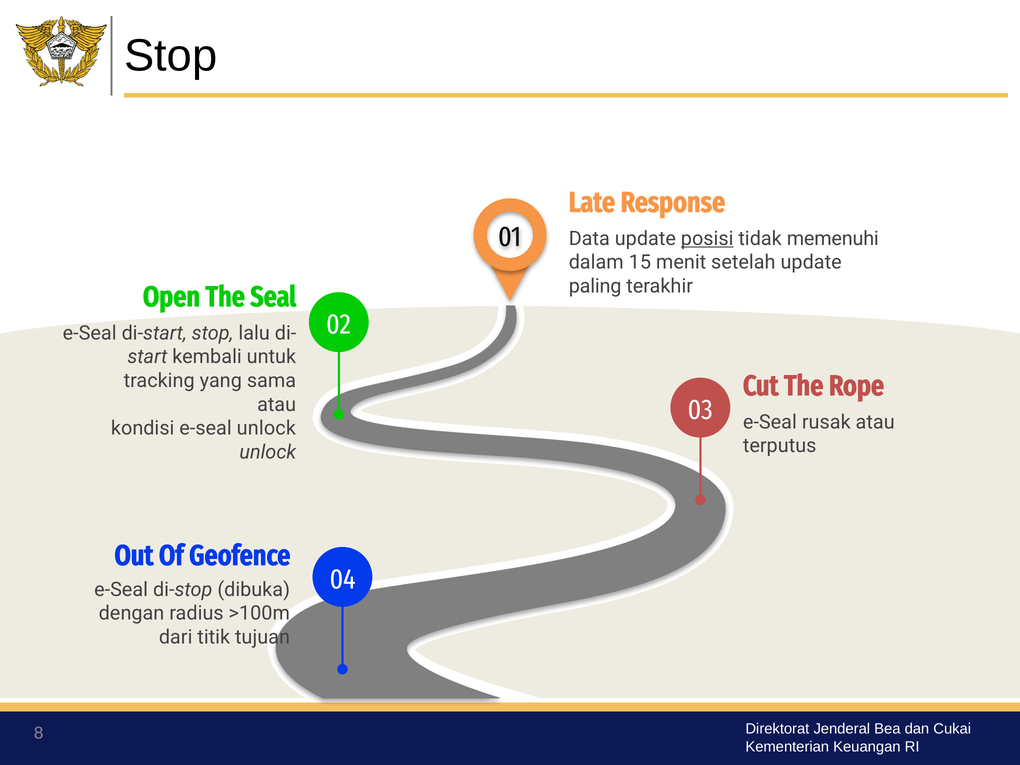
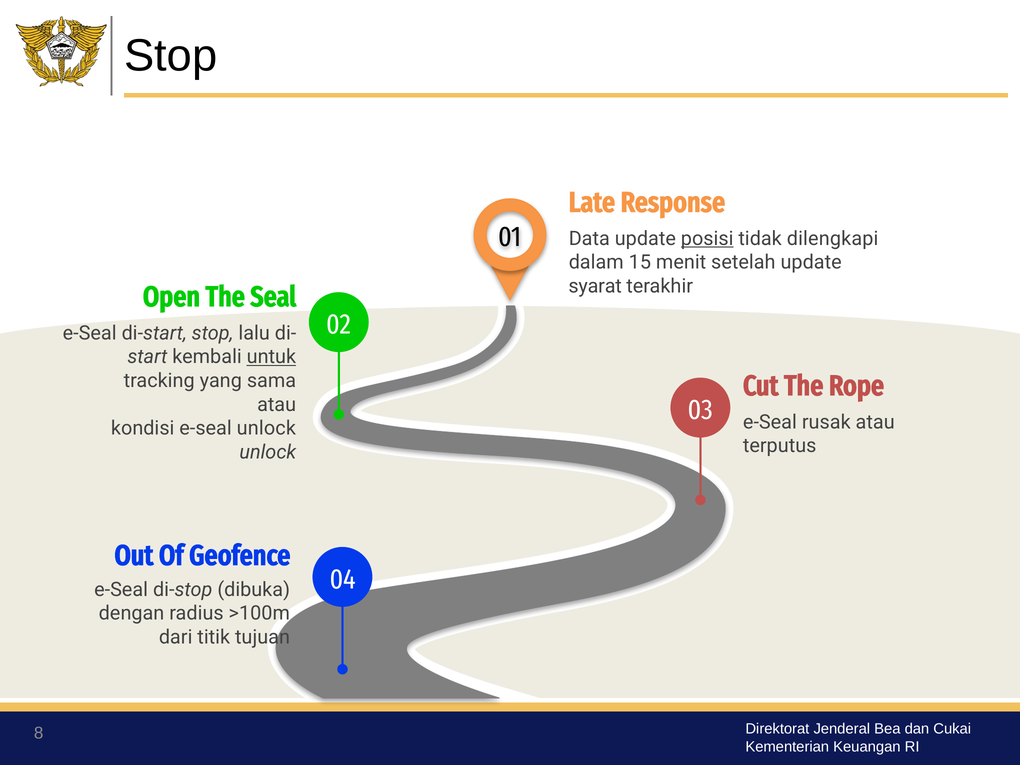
memenuhi: memenuhi -> dilengkapi
paling: paling -> syarat
untuk underline: none -> present
